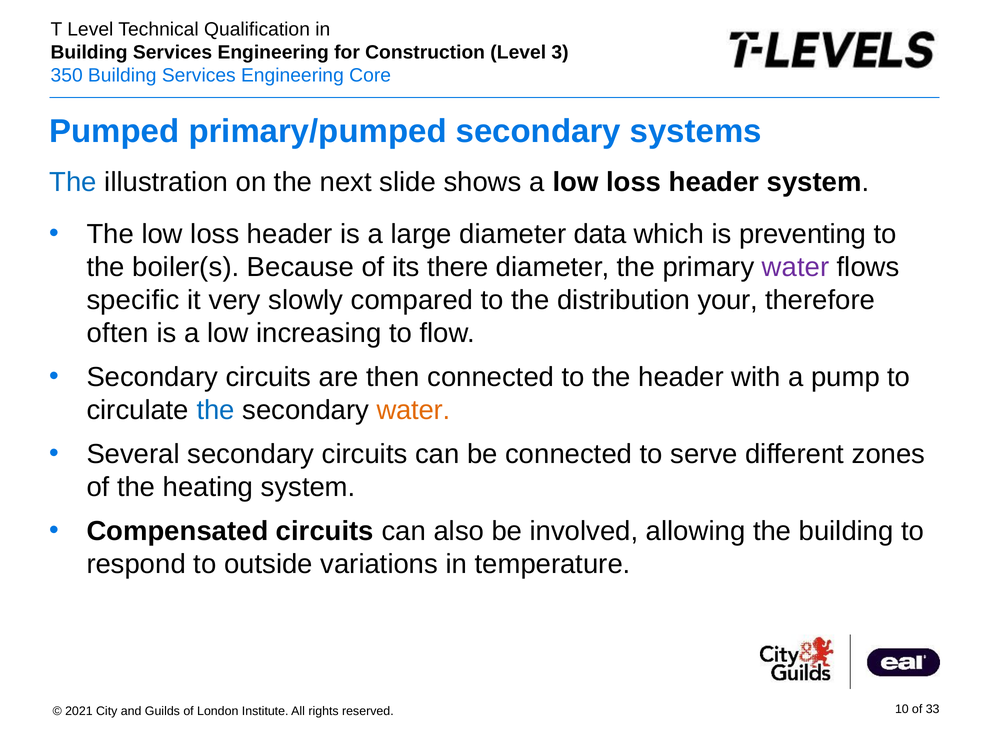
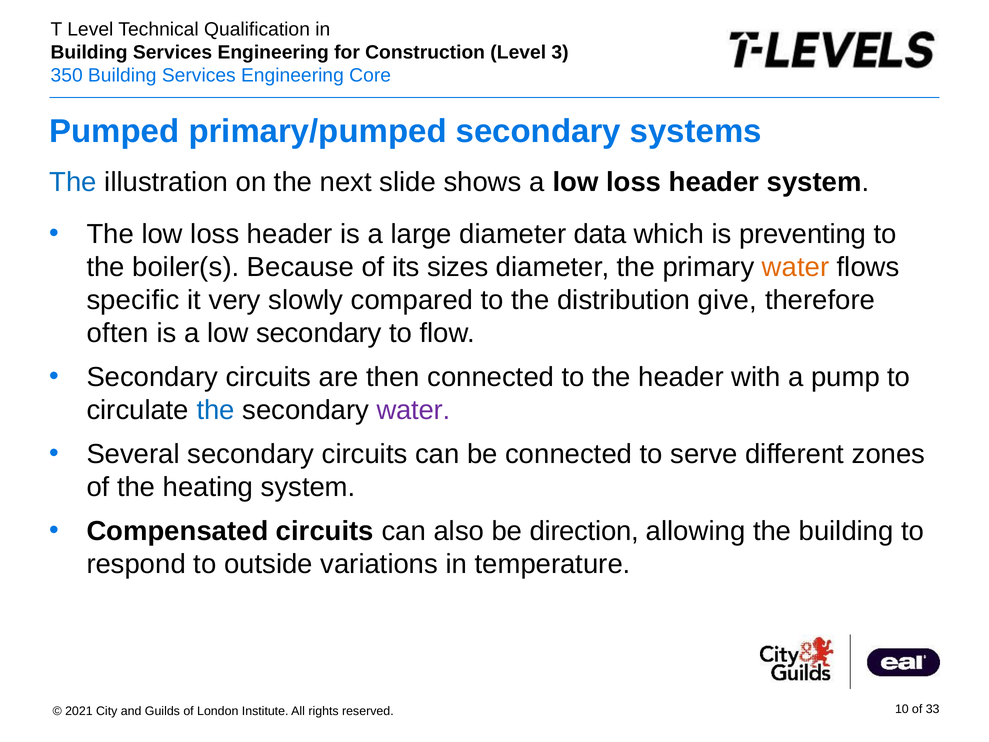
there: there -> sizes
water at (796, 267) colour: purple -> orange
your: your -> give
low increasing: increasing -> secondary
water at (414, 410) colour: orange -> purple
involved: involved -> direction
